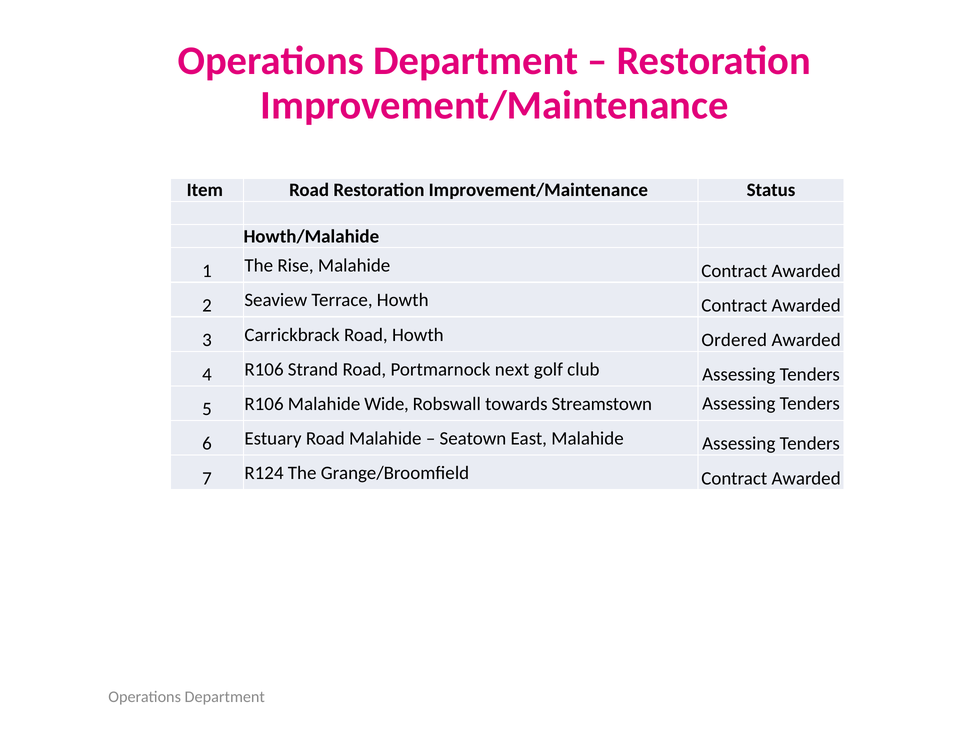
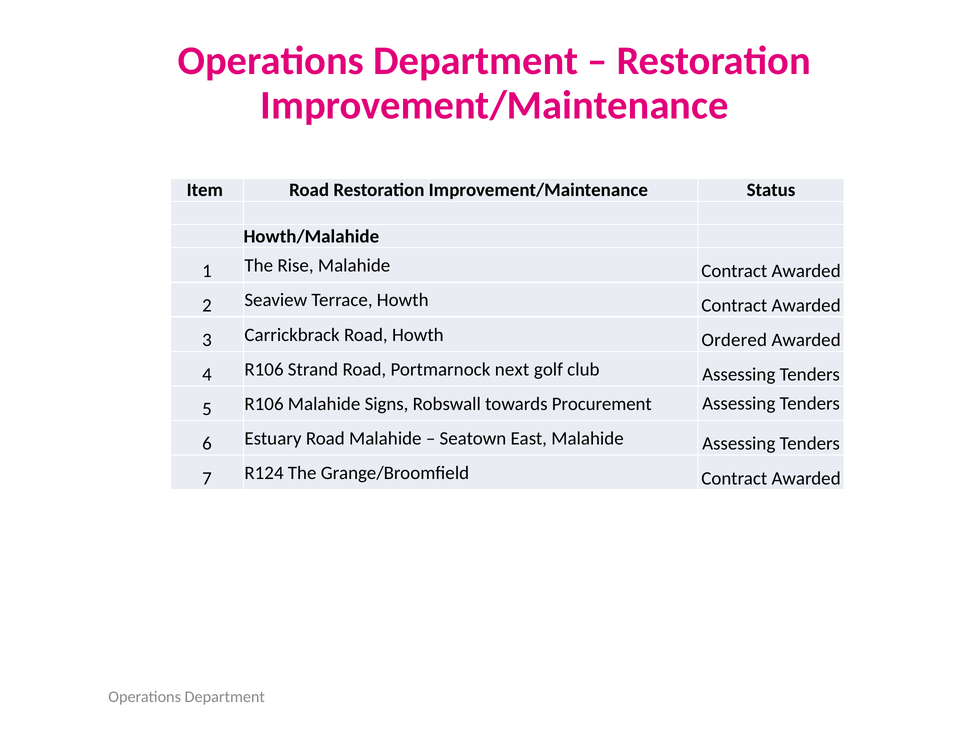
Wide: Wide -> Signs
Streamstown: Streamstown -> Procurement
